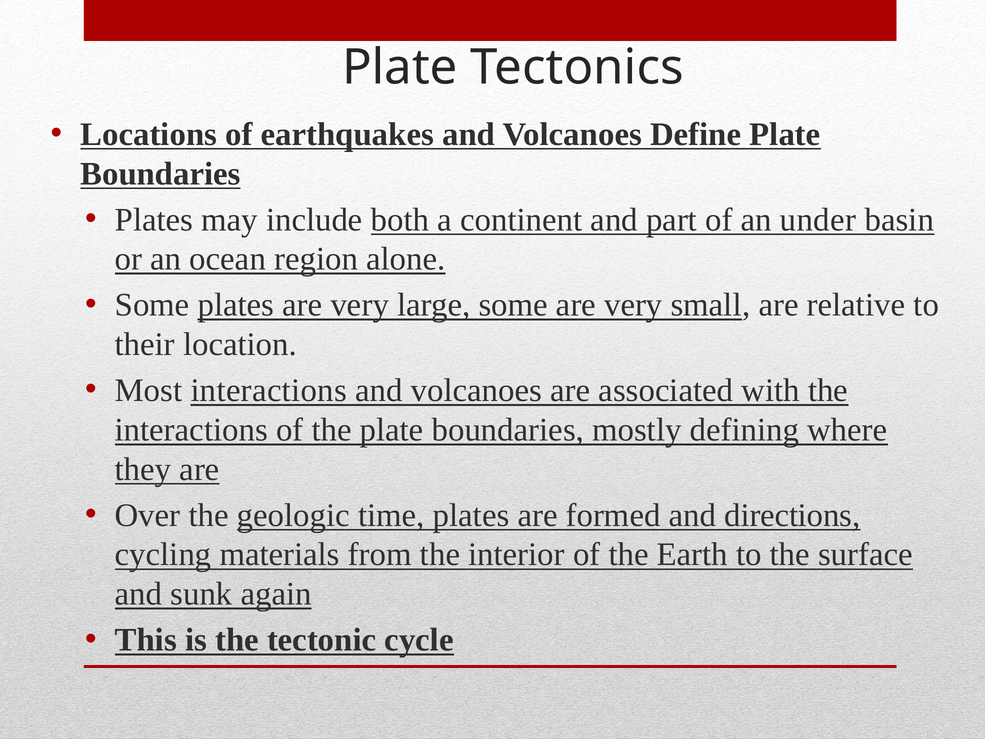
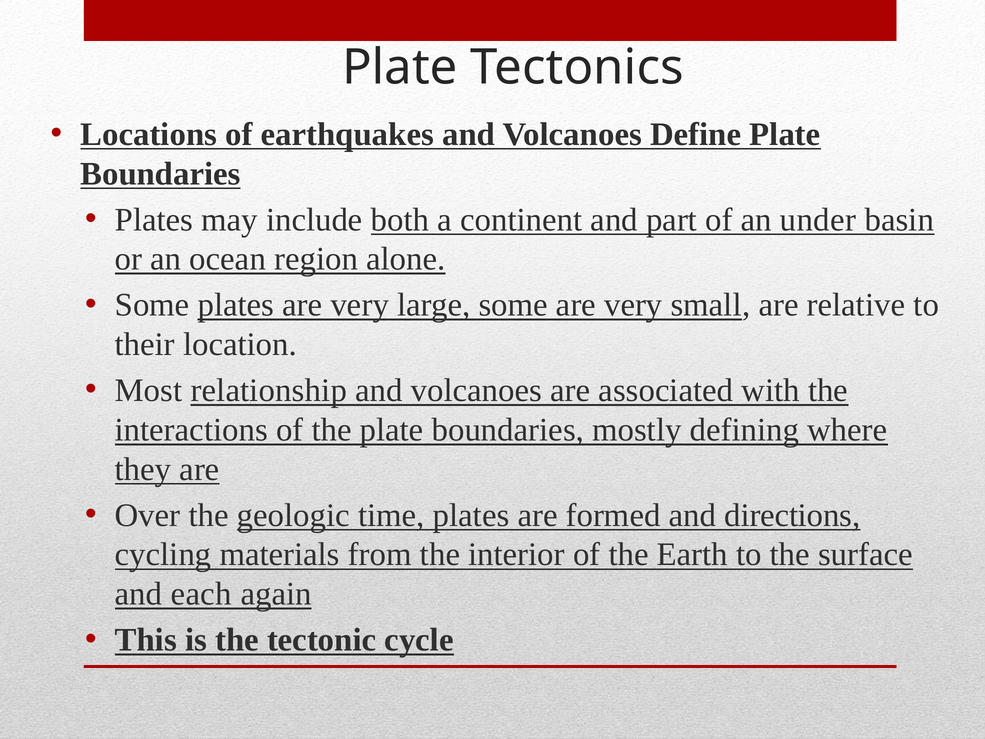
Most interactions: interactions -> relationship
sunk: sunk -> each
